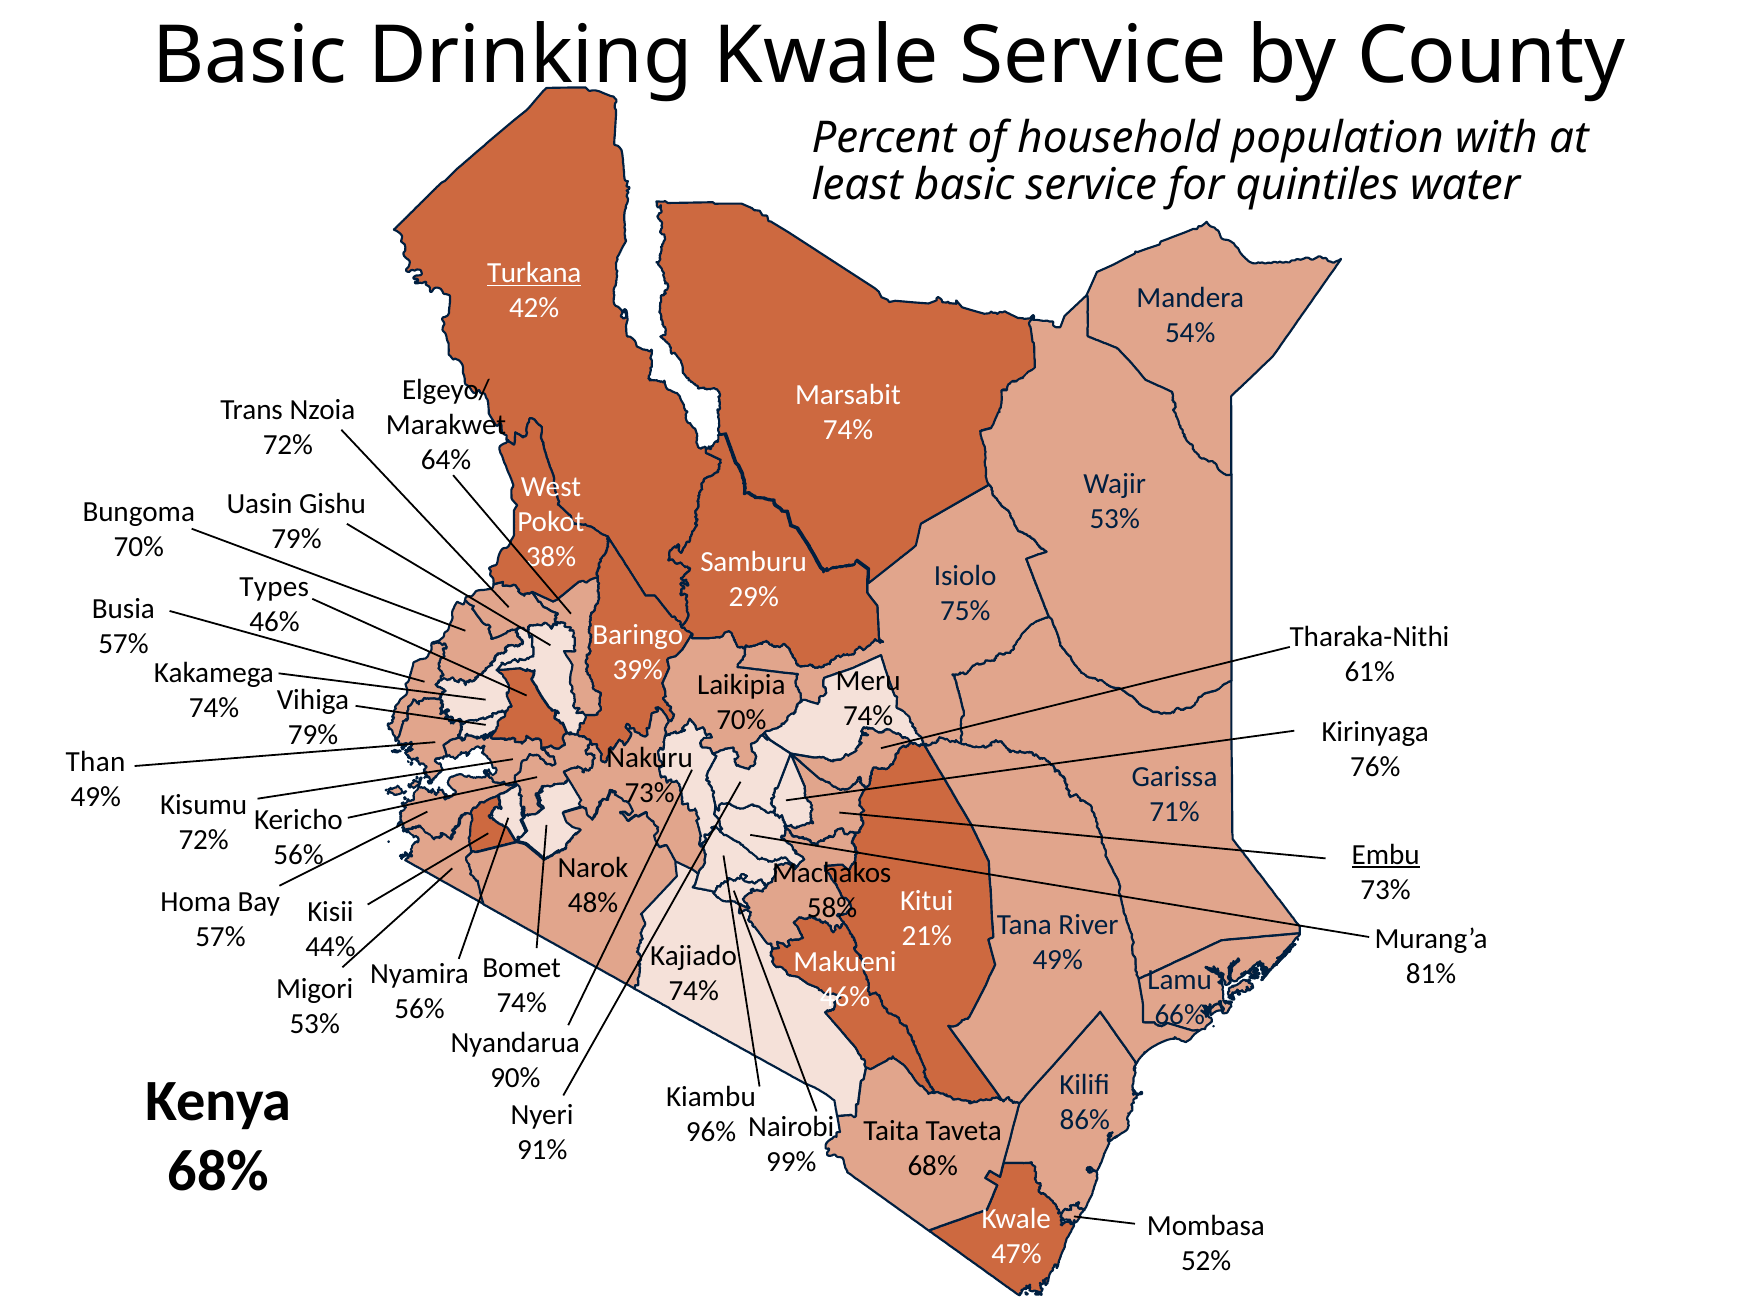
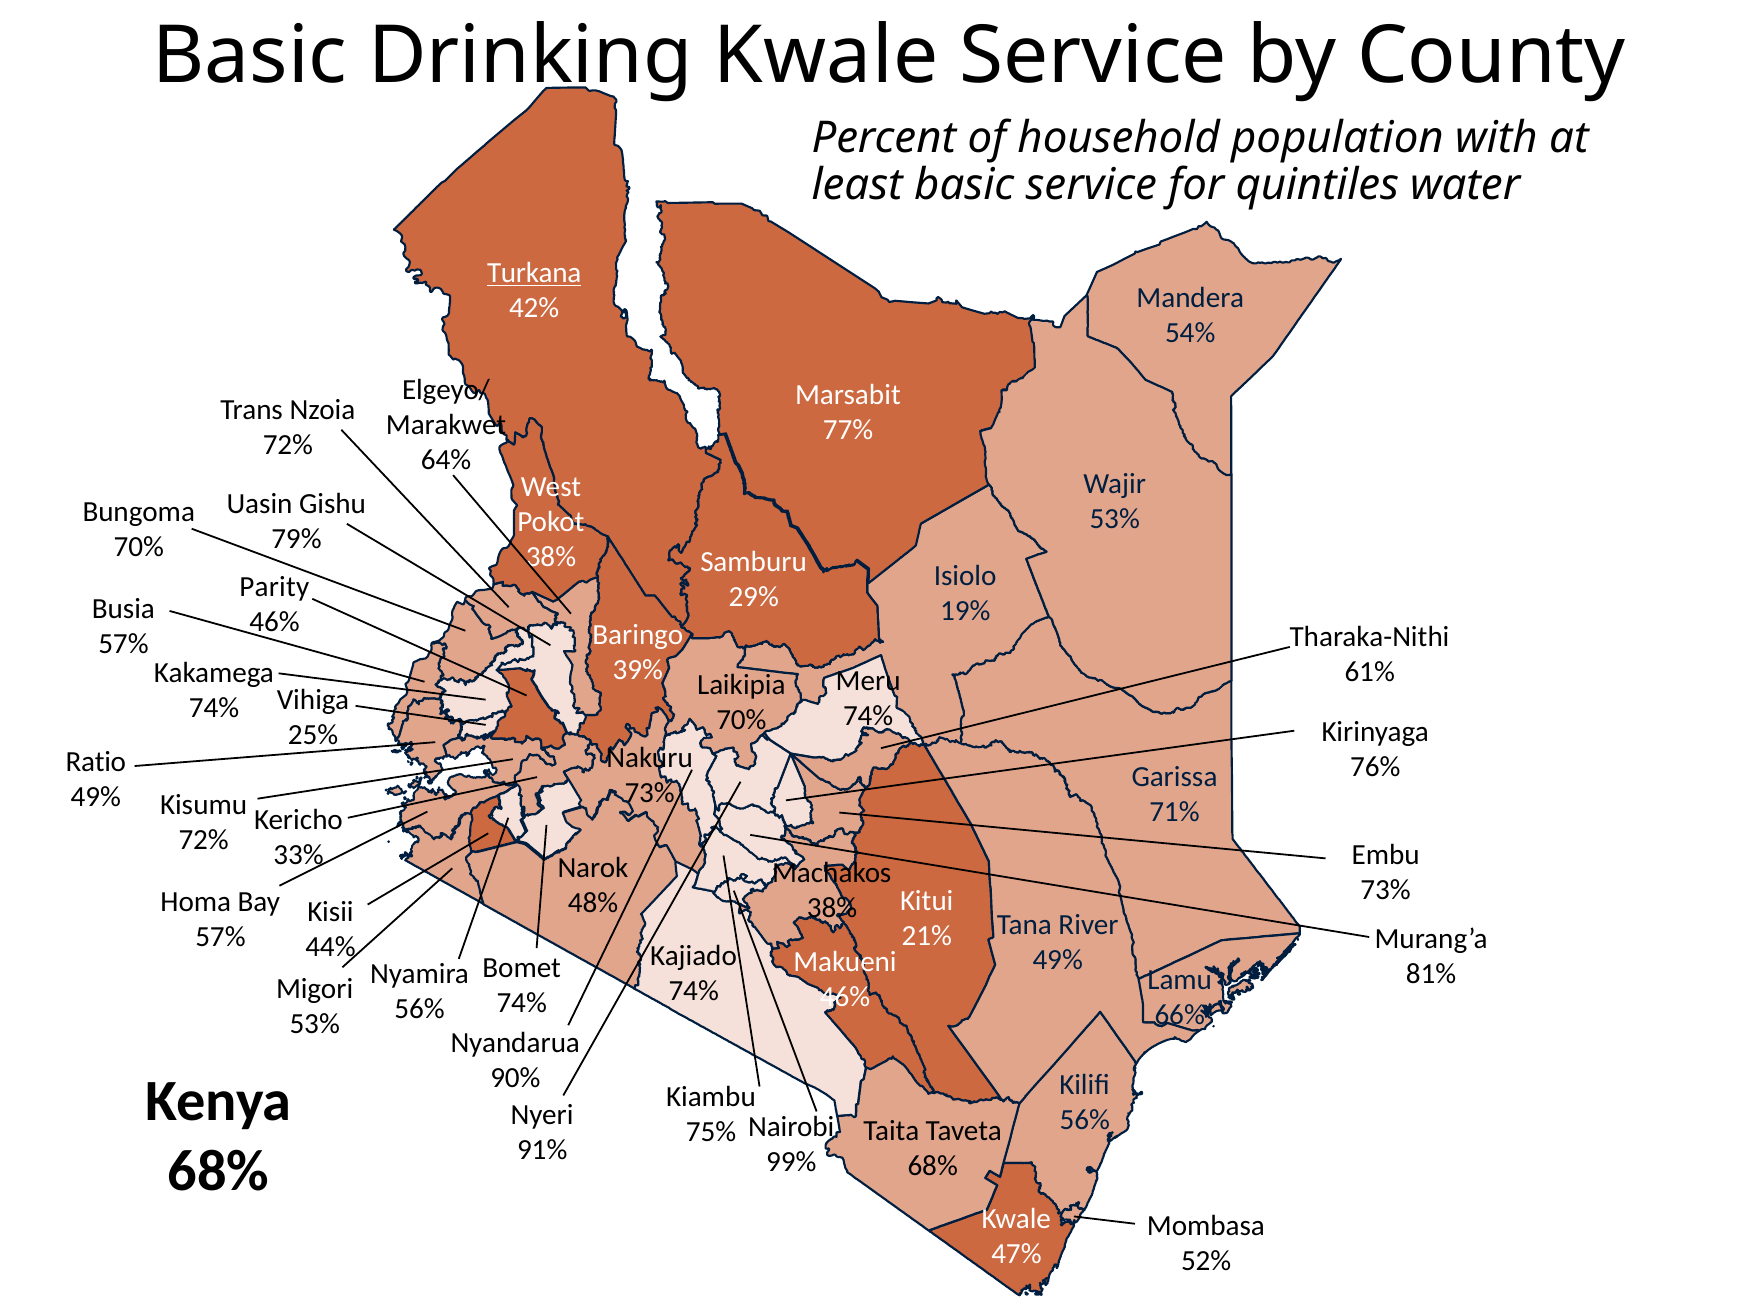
74% at (848, 430): 74% -> 77%
Types: Types -> Parity
75%: 75% -> 19%
79% at (313, 735): 79% -> 25%
Than: Than -> Ratio
Embu underline: present -> none
56% at (299, 855): 56% -> 33%
58% at (832, 908): 58% -> 38%
86% at (1085, 1120): 86% -> 56%
96%: 96% -> 75%
